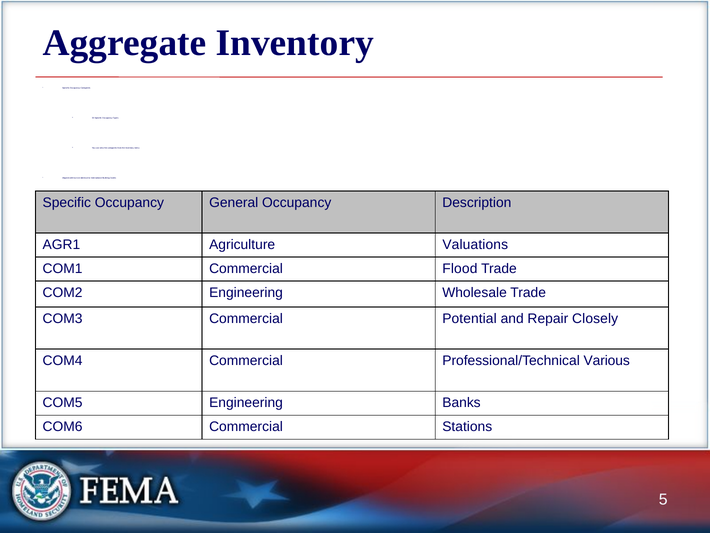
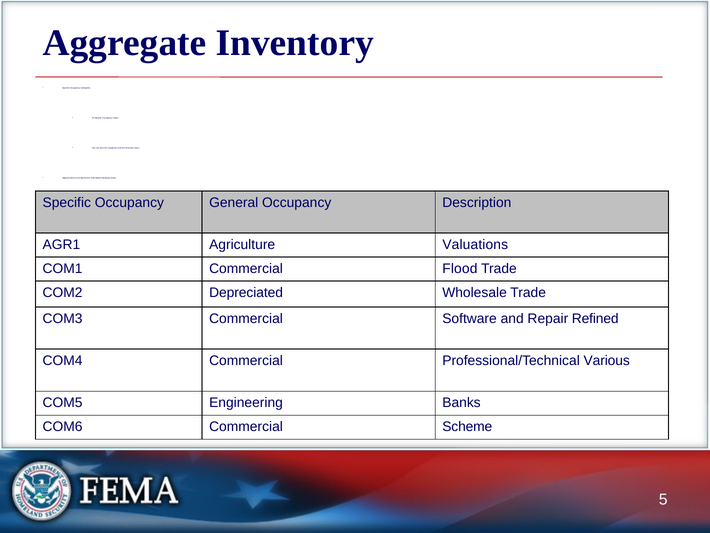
COM2 Engineering: Engineering -> Depreciated
Potential: Potential -> Software
Closely: Closely -> Refined
Stations: Stations -> Scheme
